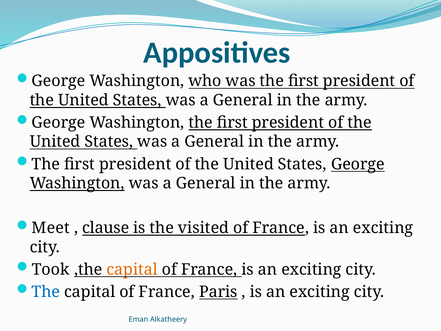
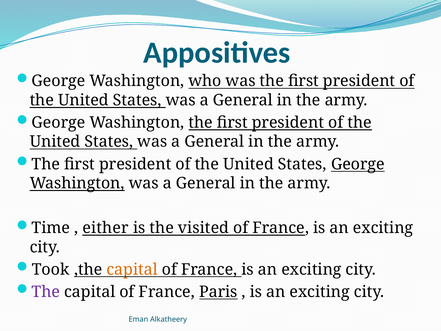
Meet: Meet -> Time
clause: clause -> either
The at (46, 292) colour: blue -> purple
